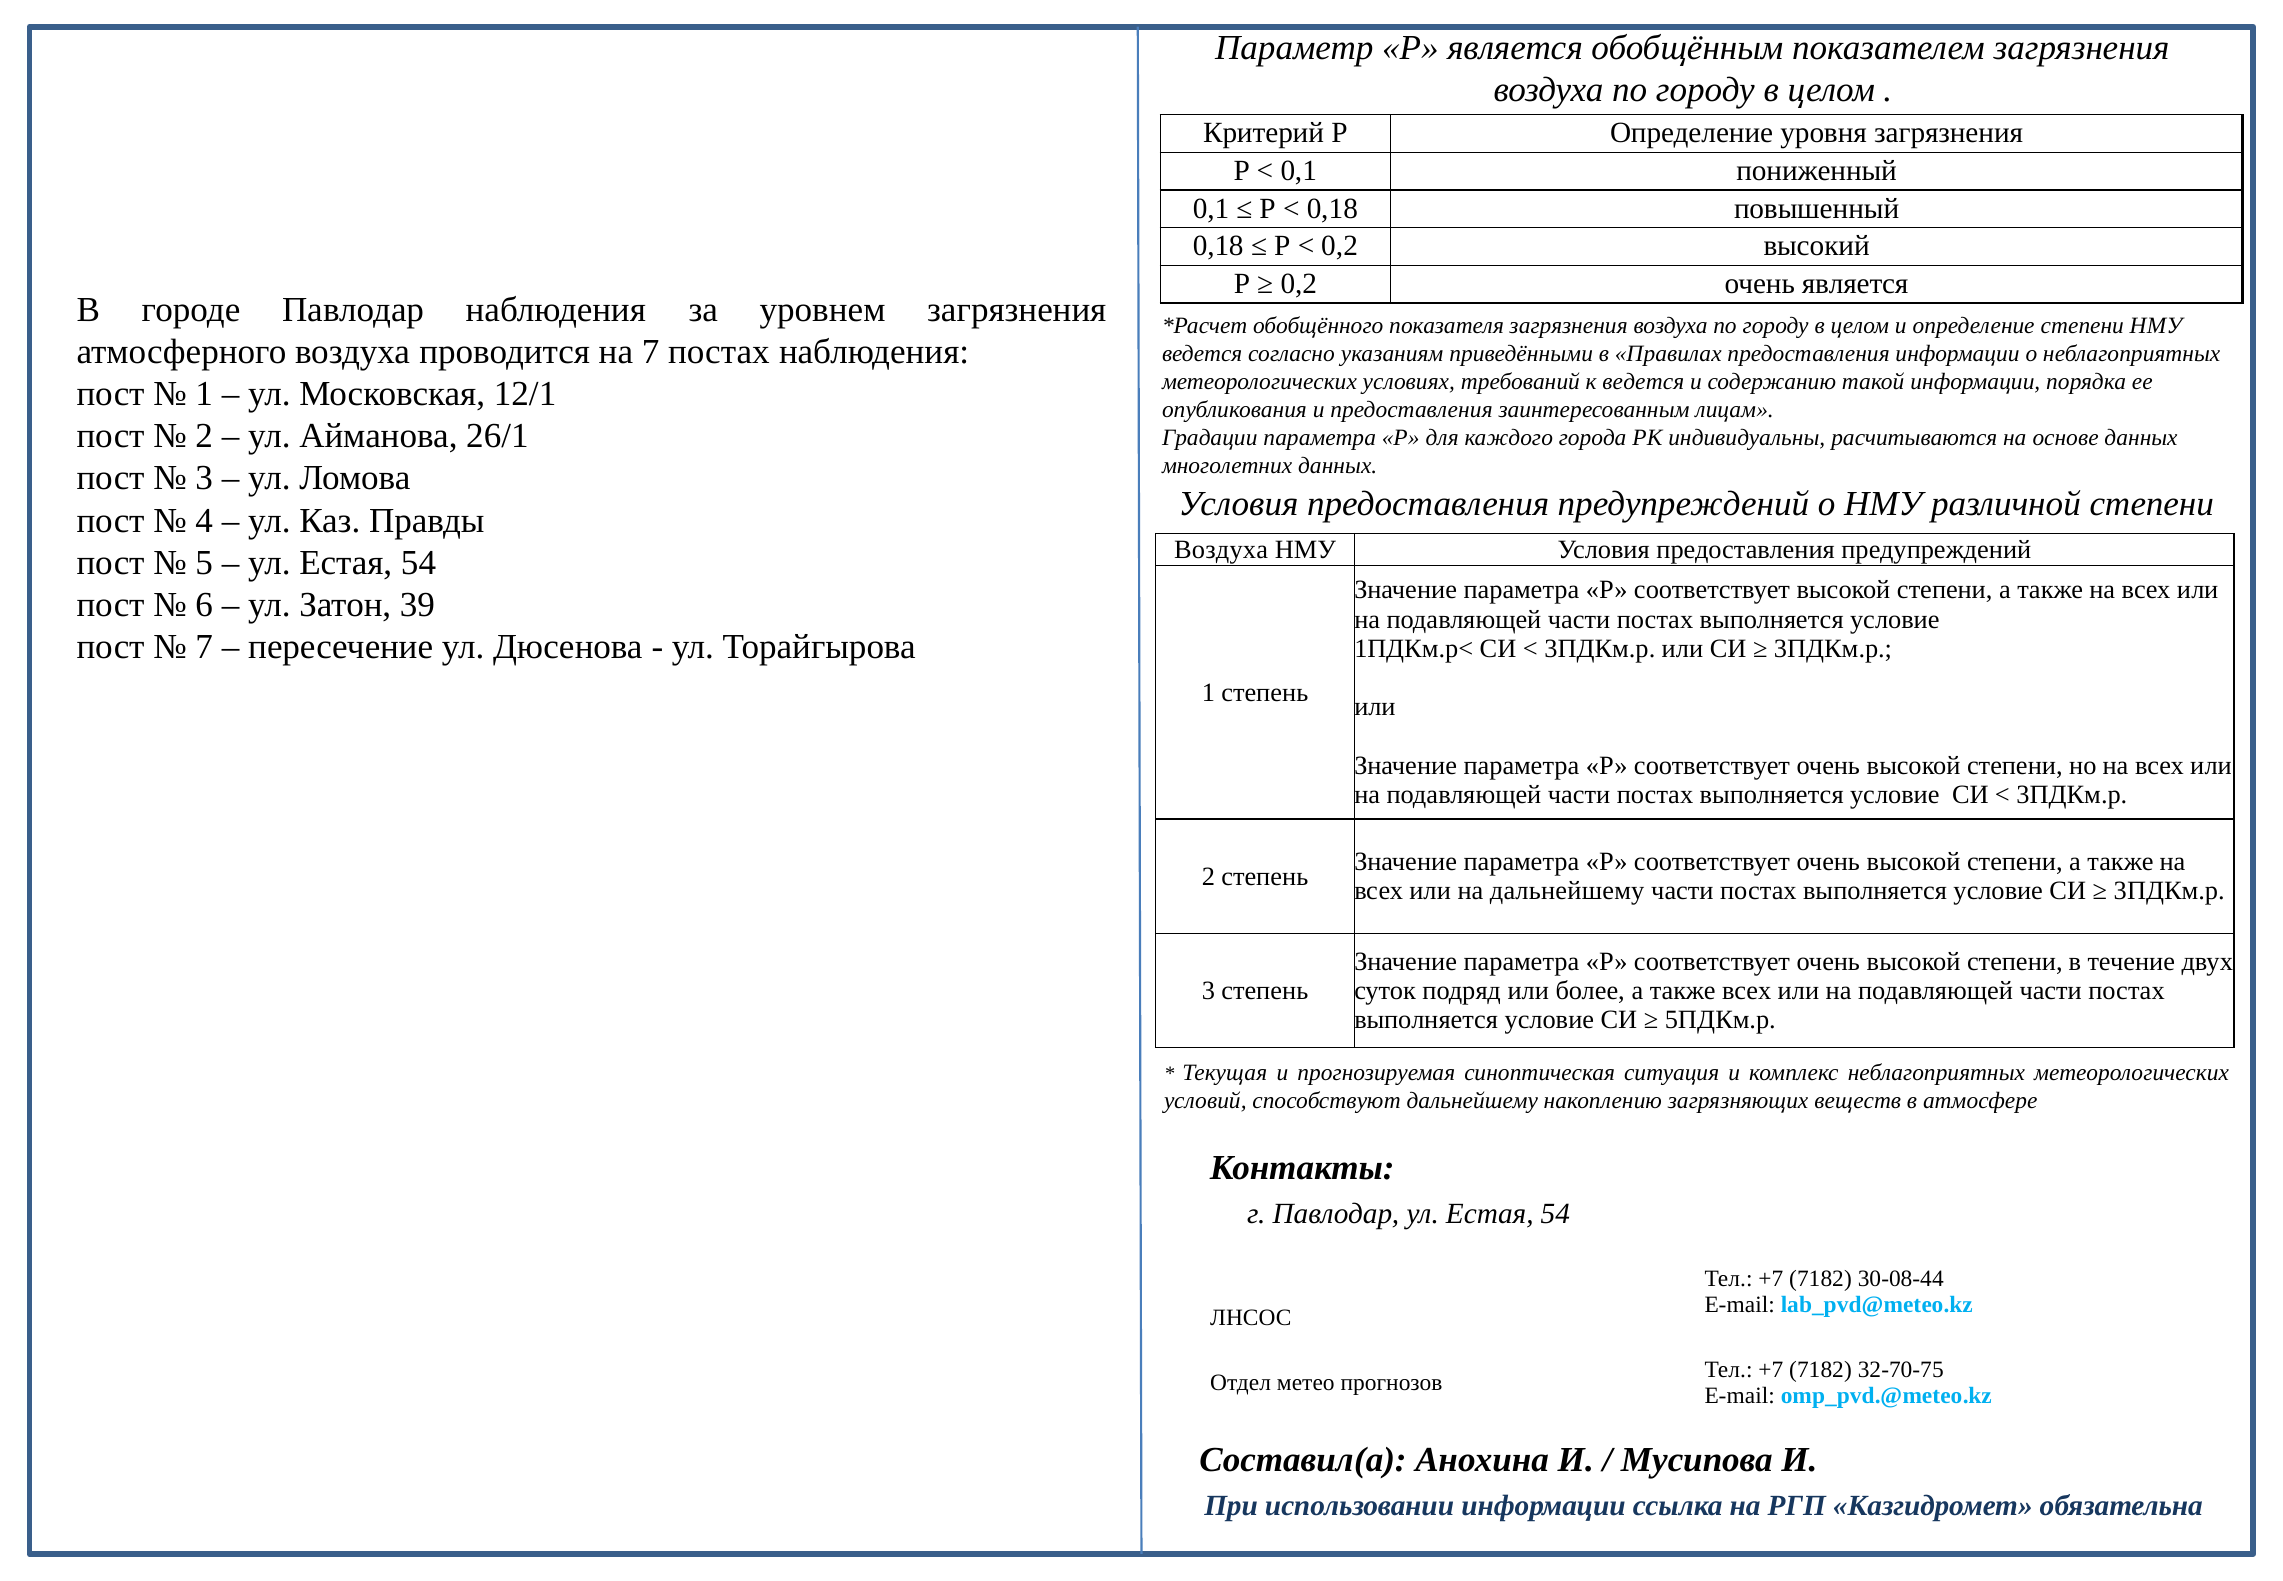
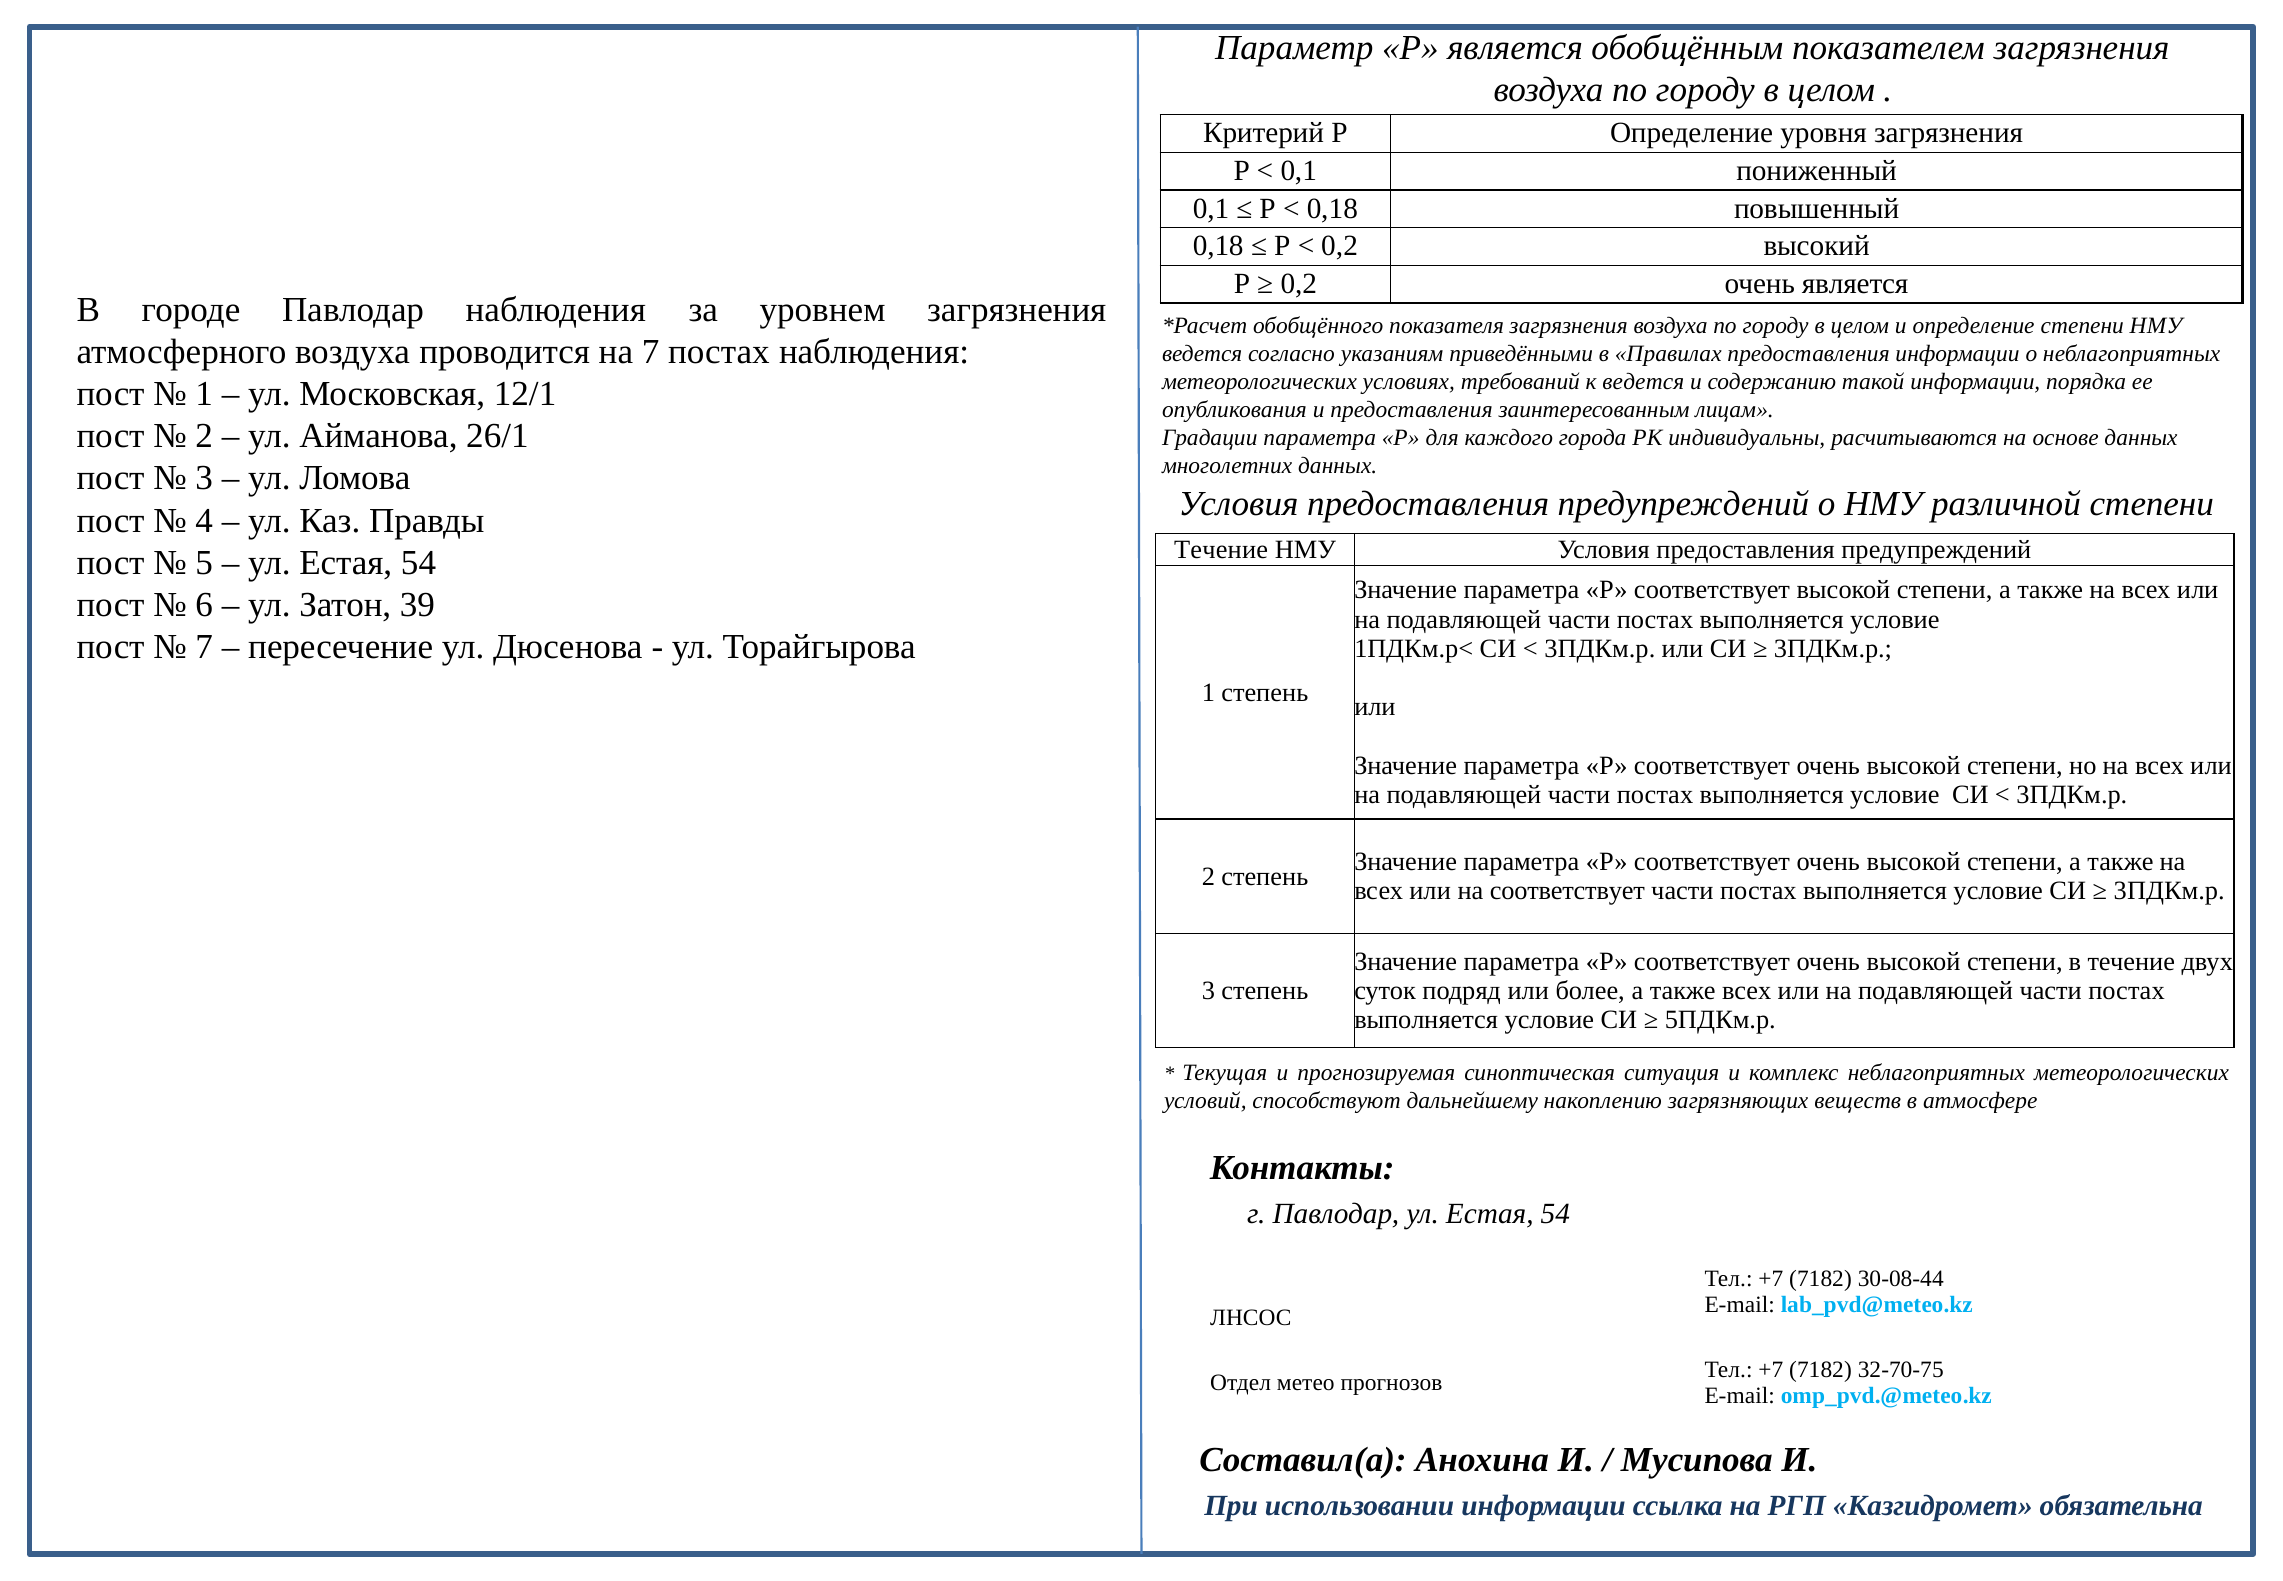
Воздуха at (1221, 549): Воздуха -> Течение
на дальнейшему: дальнейшему -> соответствует
